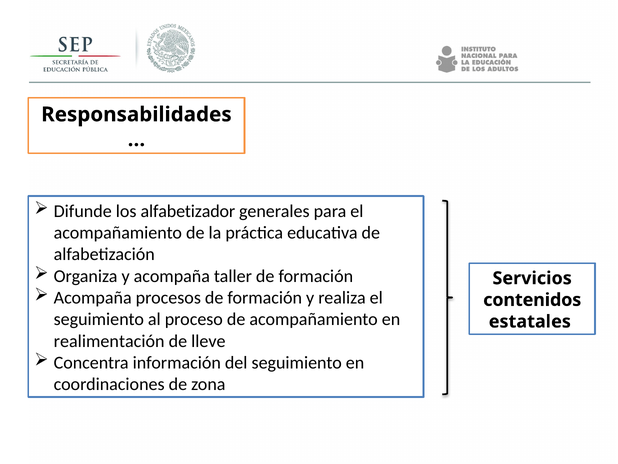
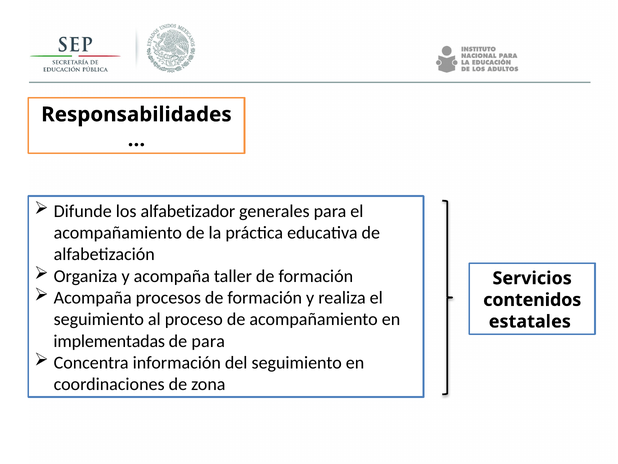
realimentación: realimentación -> implementadas
de lleve: lleve -> para
